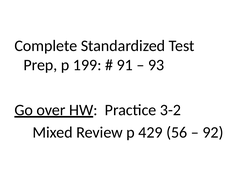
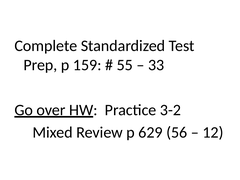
199: 199 -> 159
91: 91 -> 55
93: 93 -> 33
429: 429 -> 629
92: 92 -> 12
